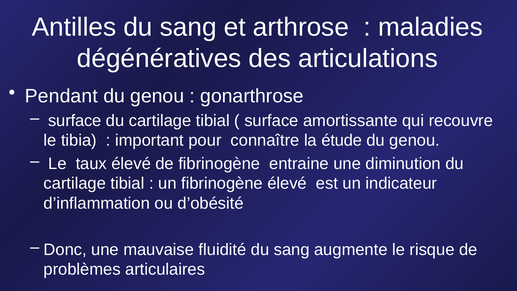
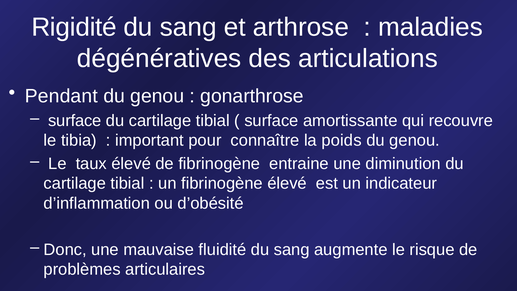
Antilles: Antilles -> Rigidité
étude: étude -> poids
